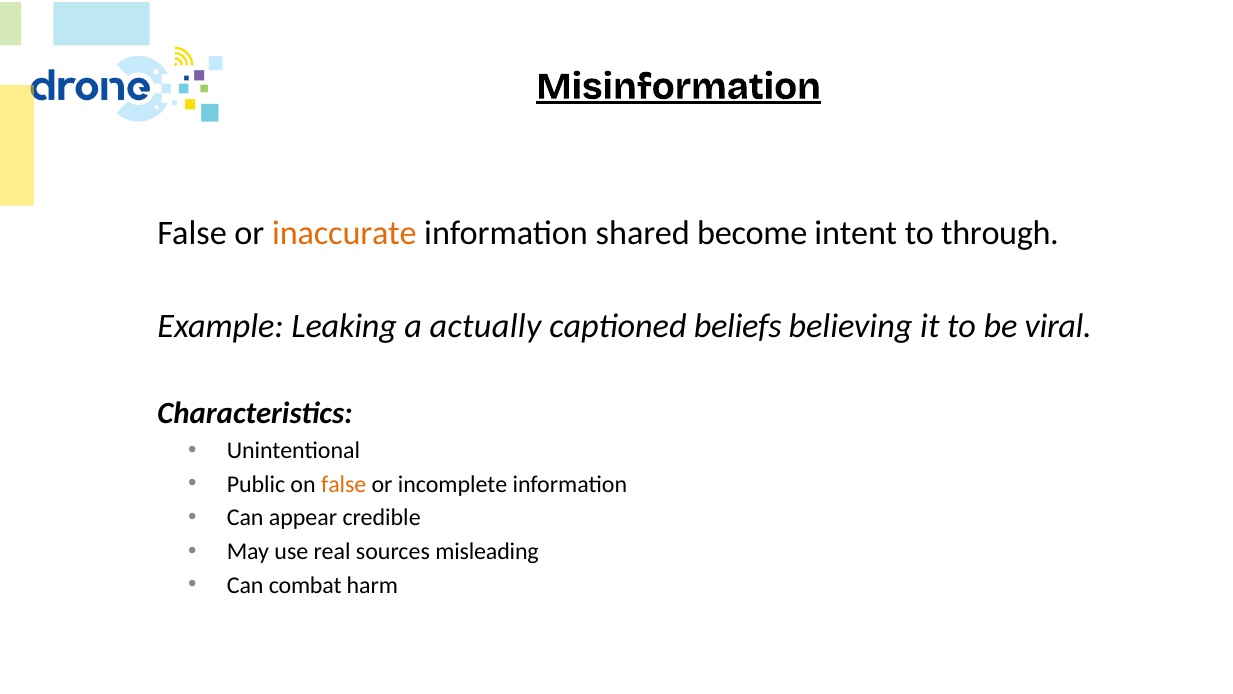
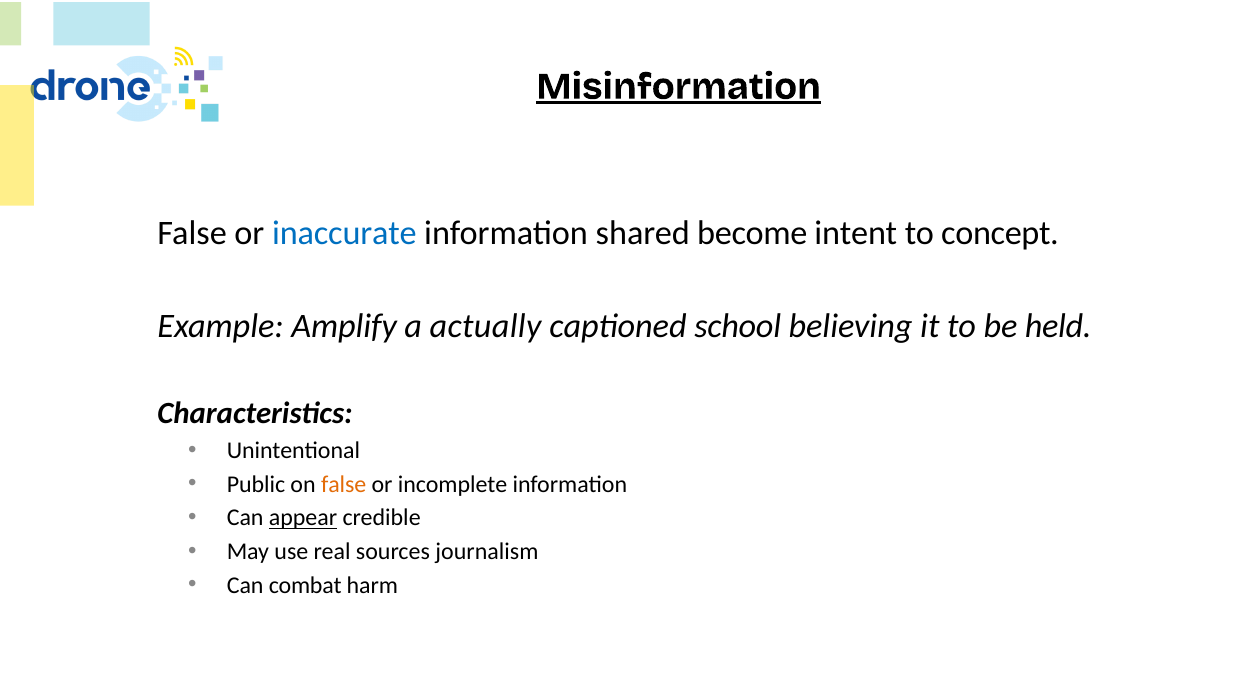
inaccurate colour: orange -> blue
through: through -> concept
Leaking: Leaking -> Amplify
beliefs: beliefs -> school
viral: viral -> held
appear underline: none -> present
misleading: misleading -> journalism
